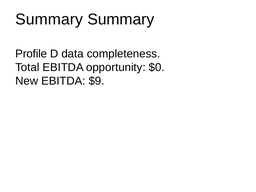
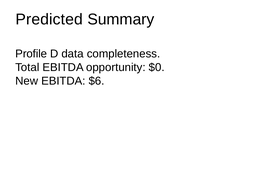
Summary at (49, 19): Summary -> Predicted
$9: $9 -> $6
